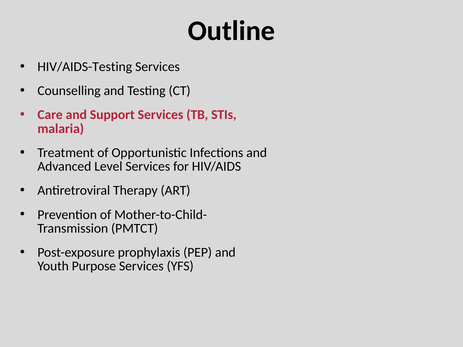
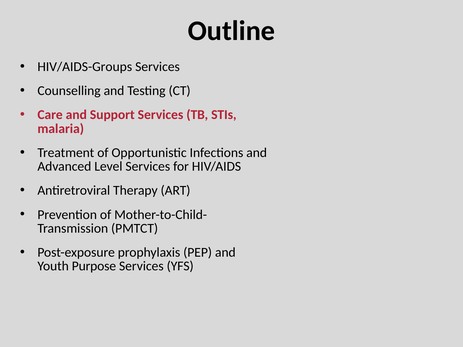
HIV/AIDS-Testing: HIV/AIDS-Testing -> HIV/AIDS-Groups
